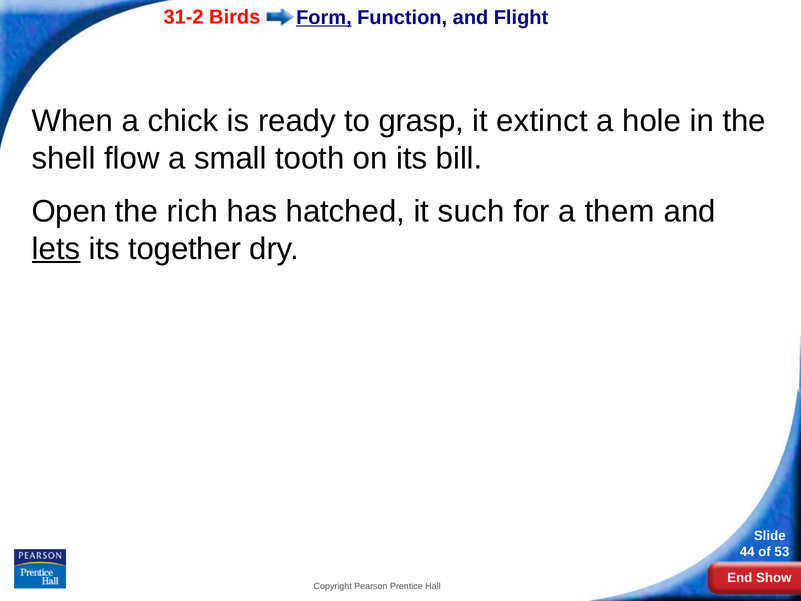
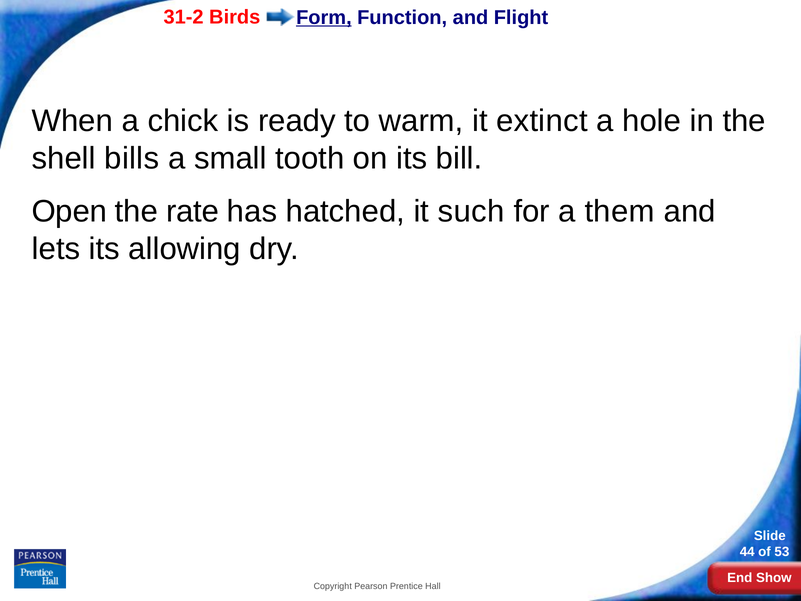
grasp: grasp -> warm
flow: flow -> bills
rich: rich -> rate
lets underline: present -> none
together: together -> allowing
